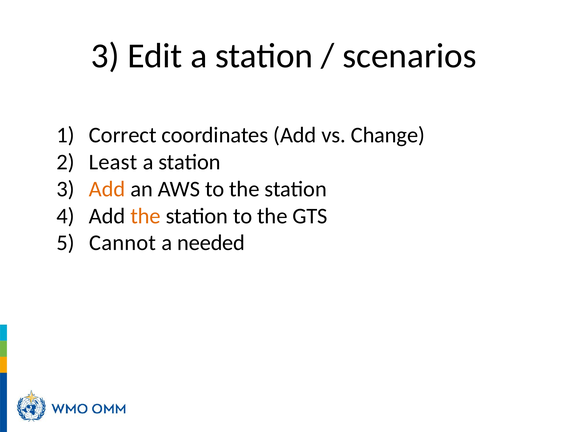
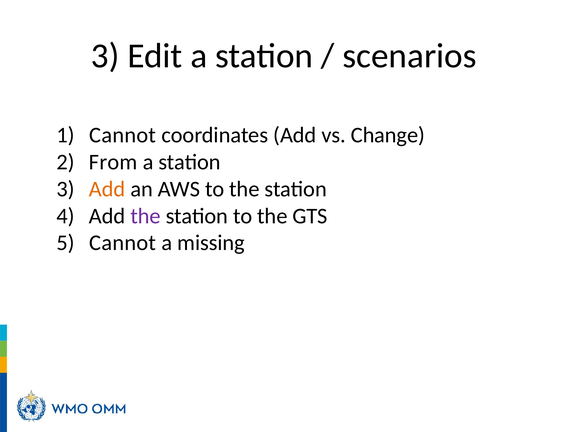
Correct at (123, 135): Correct -> Cannot
Least: Least -> From
the at (146, 216) colour: orange -> purple
needed: needed -> missing
